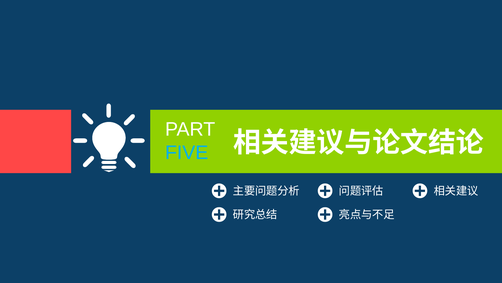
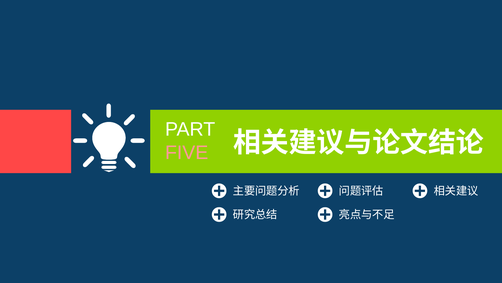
FIVE colour: light blue -> pink
